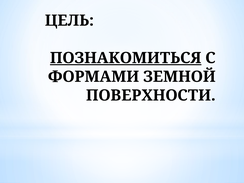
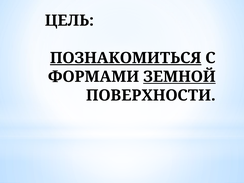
ЗЕМНОЙ underline: none -> present
